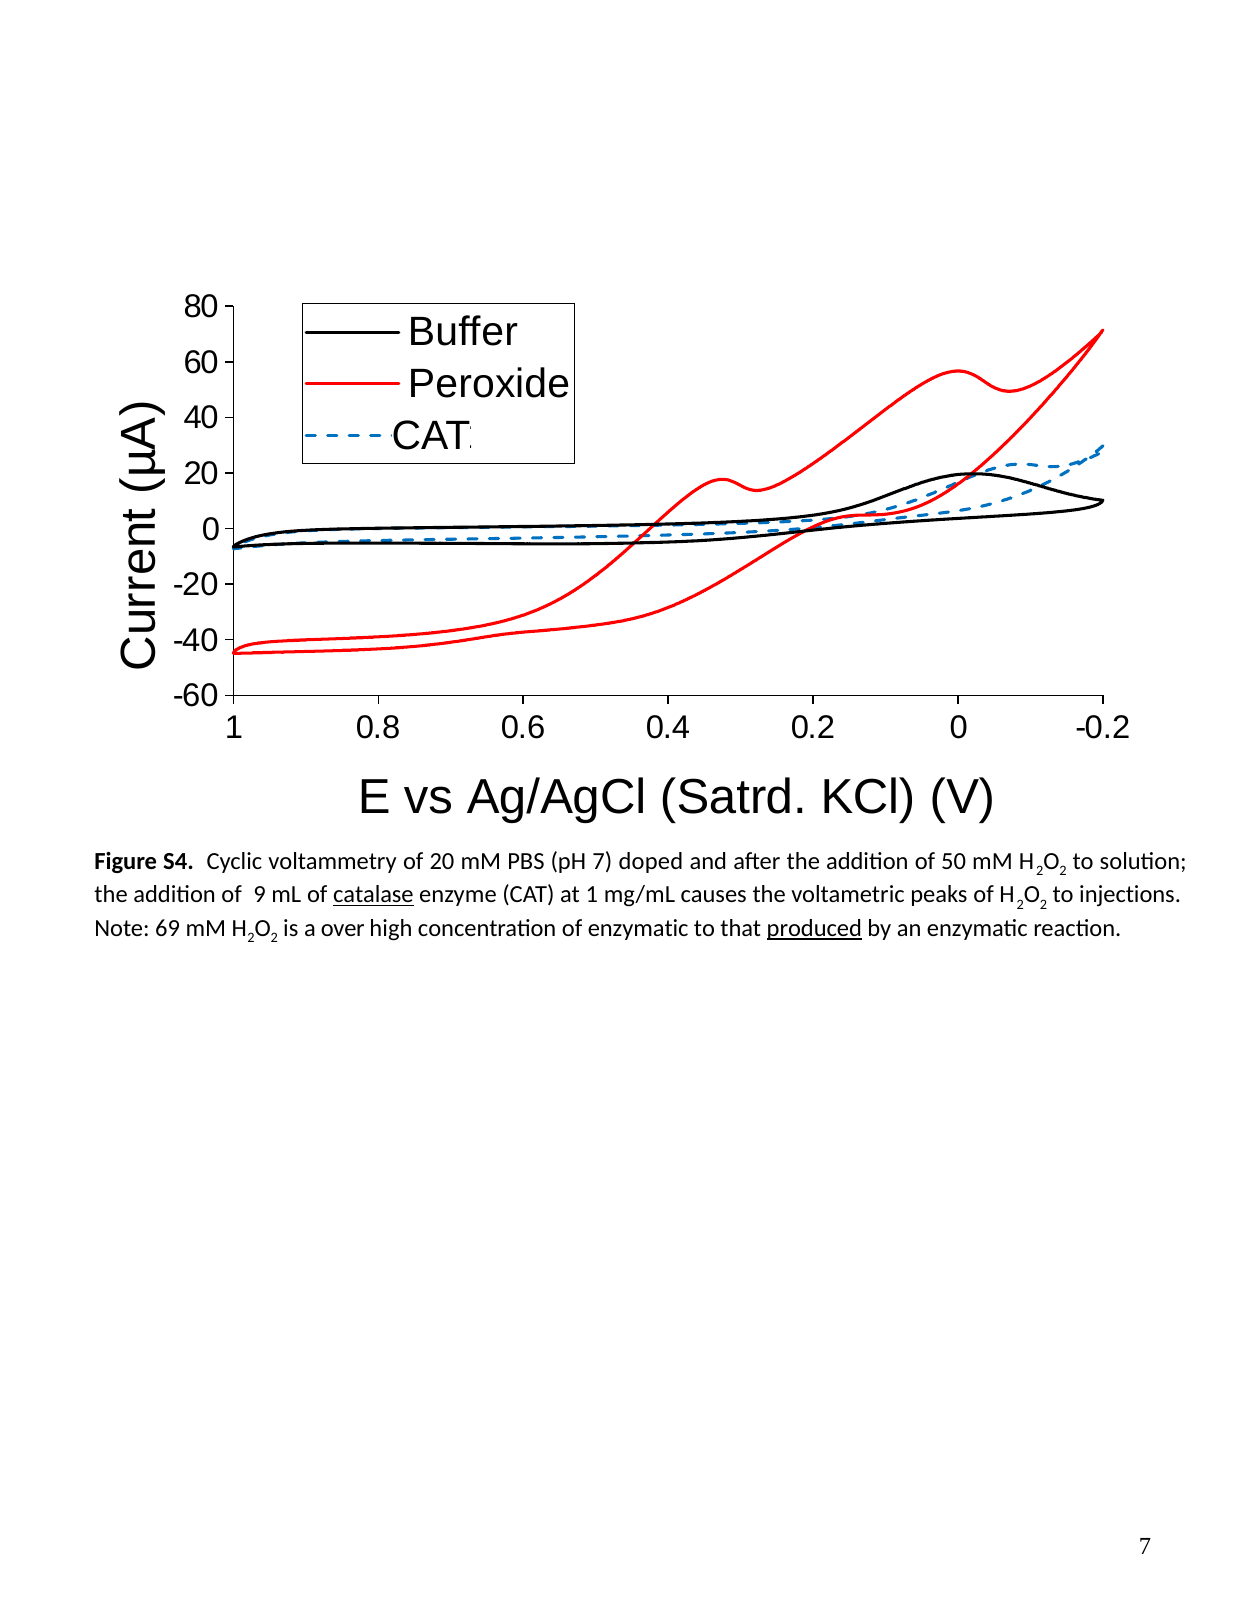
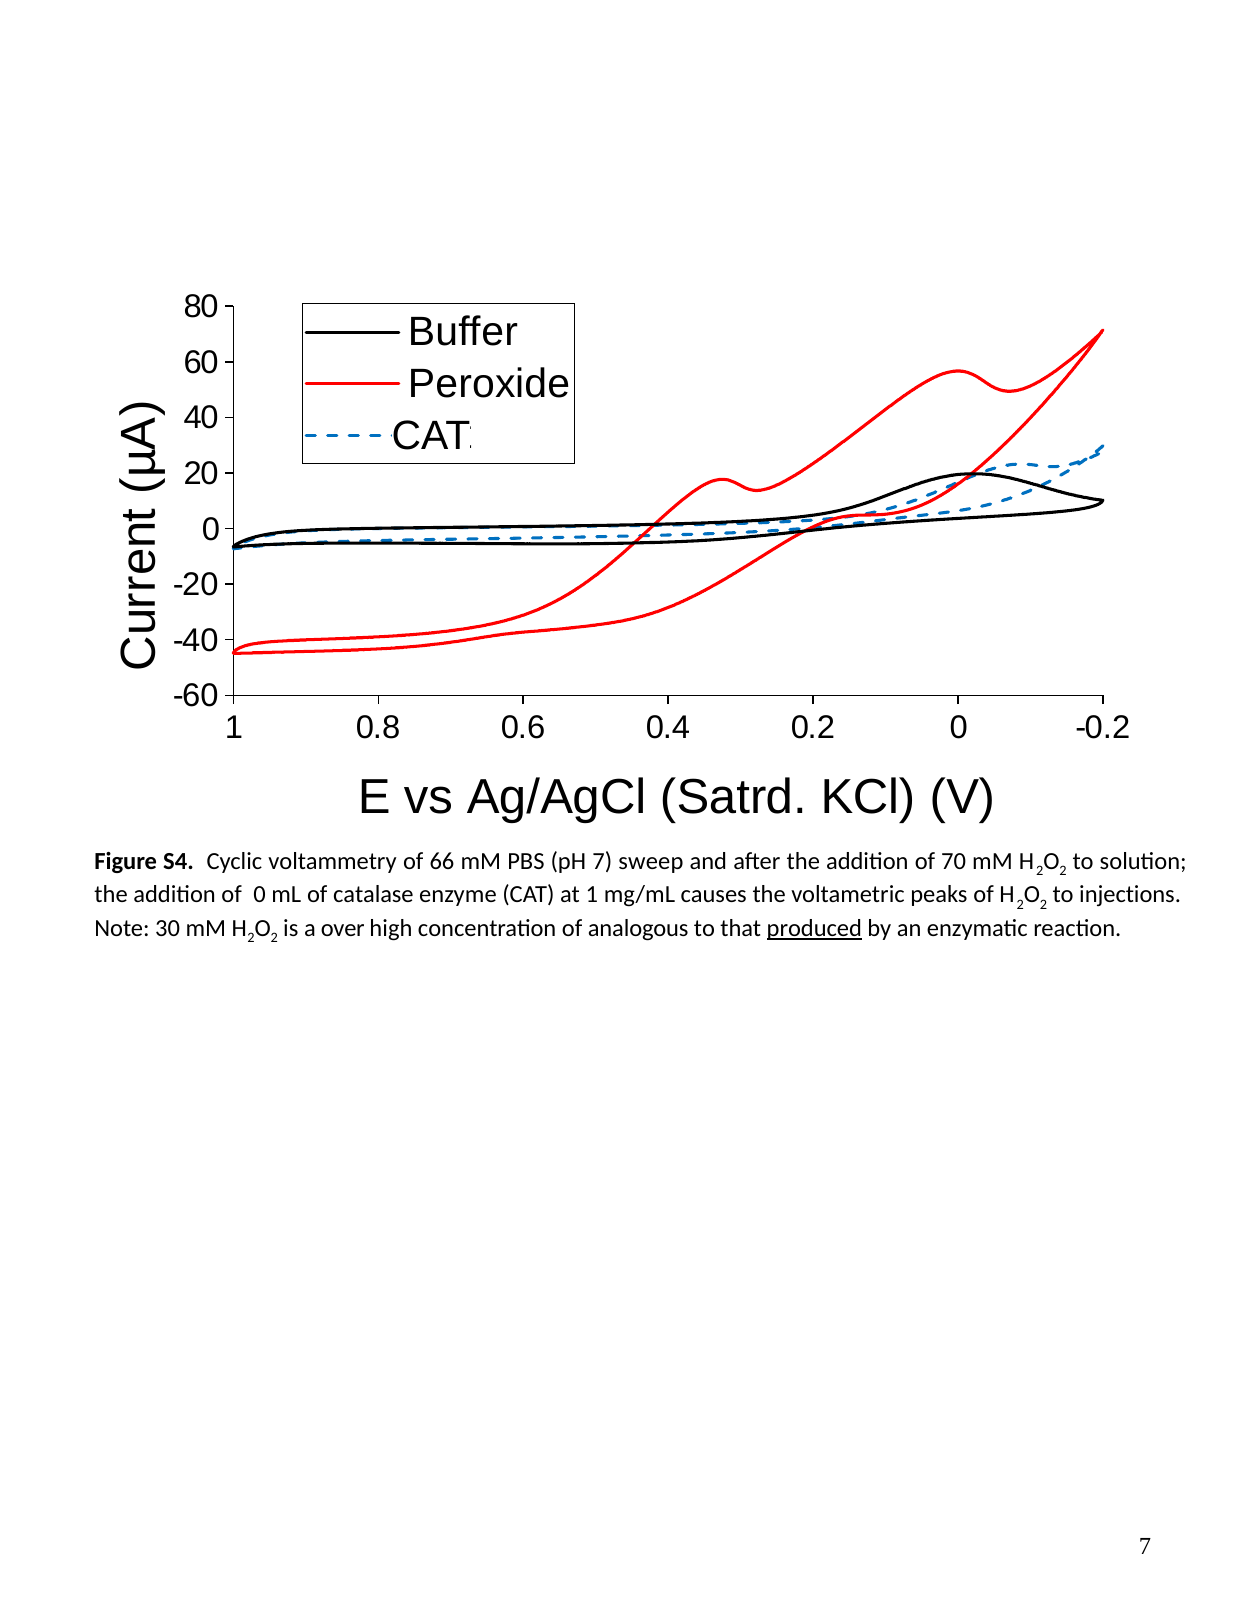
of 20: 20 -> 66
doped: doped -> sweep
50: 50 -> 70
of 9: 9 -> 0
catalase underline: present -> none
69: 69 -> 30
of enzymatic: enzymatic -> analogous
